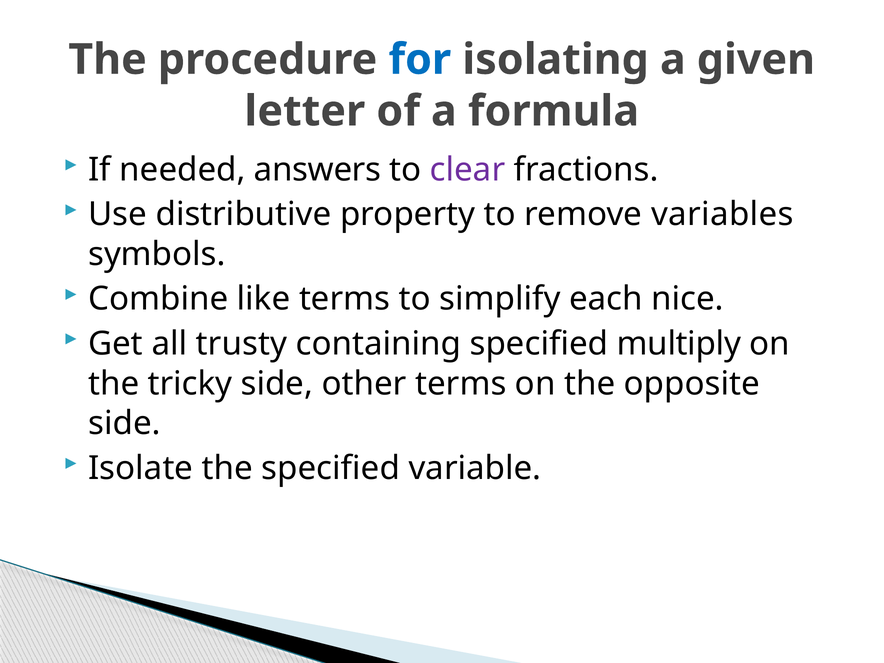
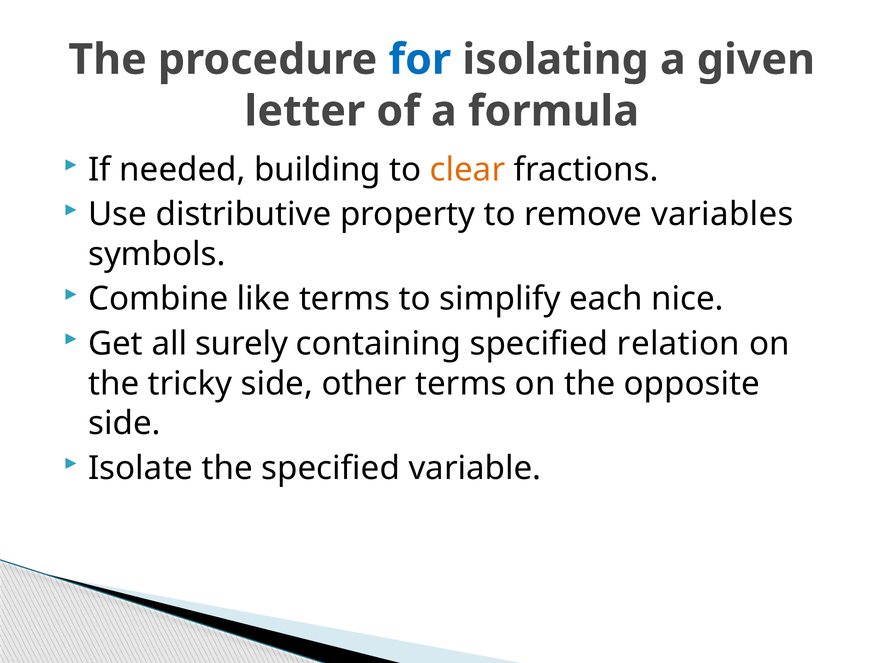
answers: answers -> building
clear colour: purple -> orange
trusty: trusty -> surely
multiply: multiply -> relation
